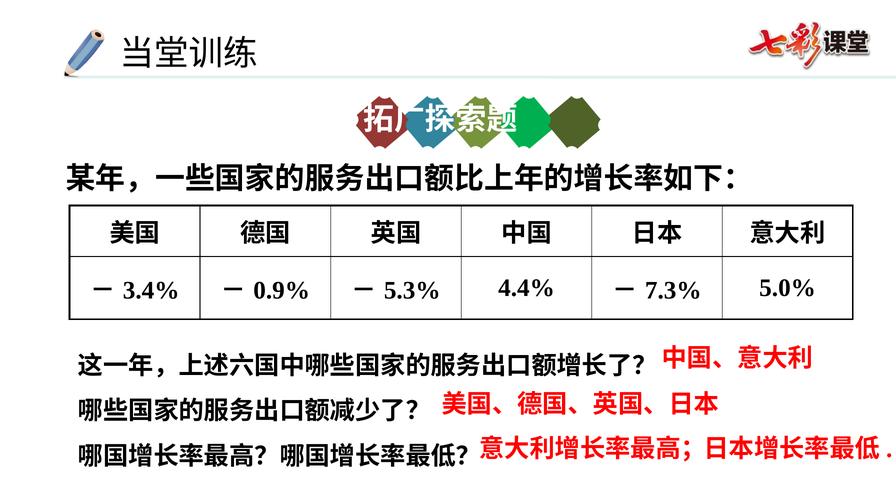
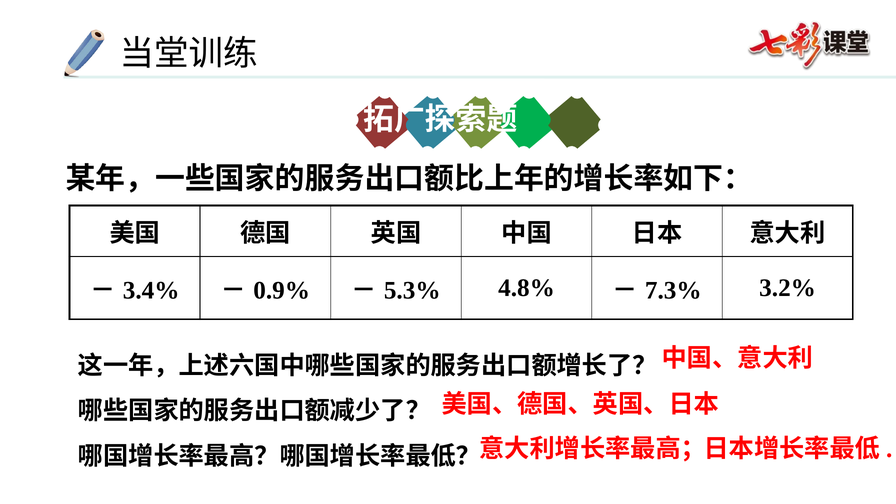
4.4%: 4.4% -> 4.8%
5.0%: 5.0% -> 3.2%
